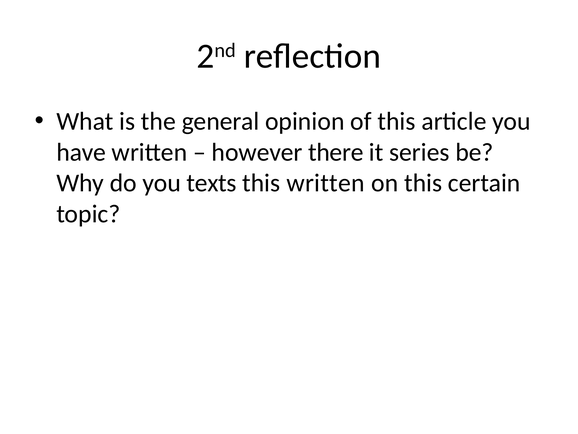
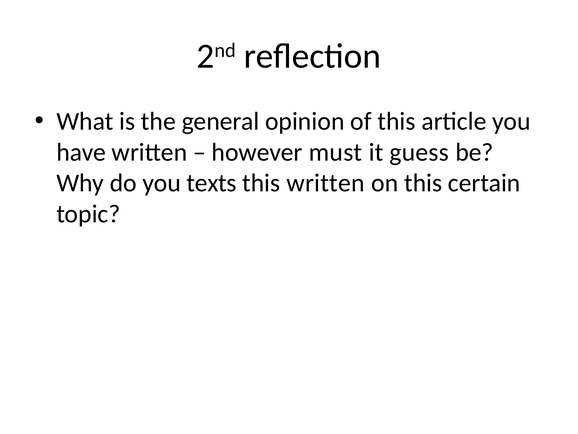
there: there -> must
series: series -> guess
